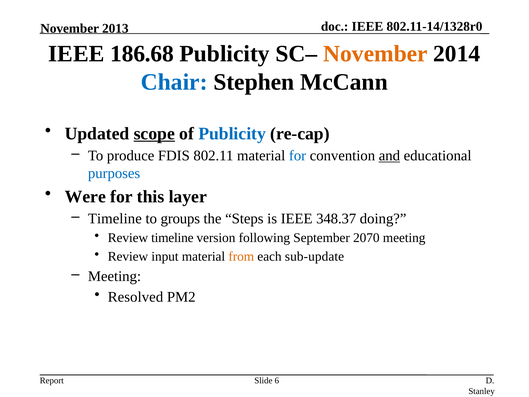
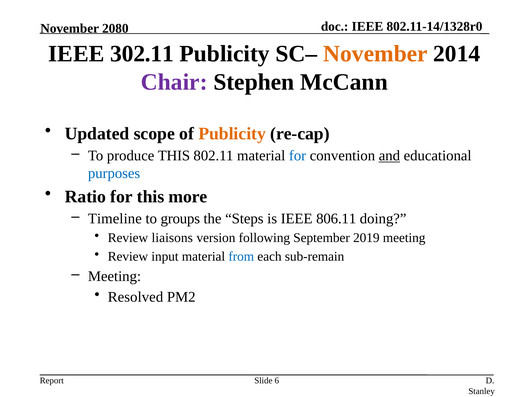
2013: 2013 -> 2080
186.68: 186.68 -> 302.11
Chair colour: blue -> purple
scope underline: present -> none
Publicity at (232, 133) colour: blue -> orange
produce FDIS: FDIS -> THIS
Were: Were -> Ratio
layer: layer -> more
348.37: 348.37 -> 806.11
Review timeline: timeline -> liaisons
2070: 2070 -> 2019
from colour: orange -> blue
sub-update: sub-update -> sub-remain
